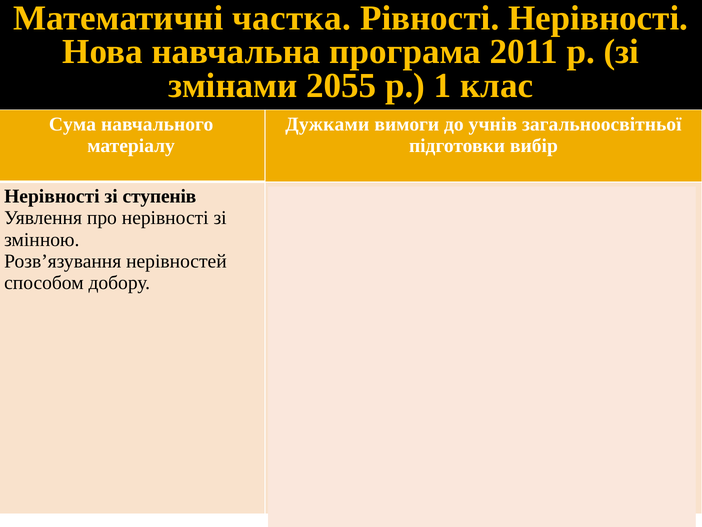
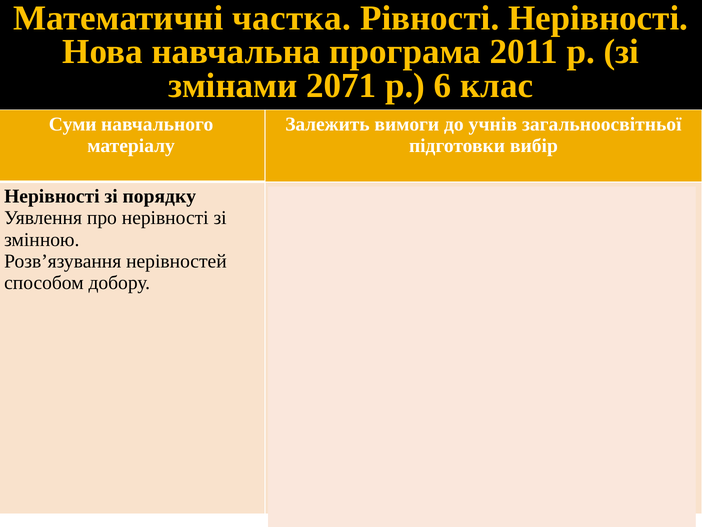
2055: 2055 -> 2071
1: 1 -> 6
Сума: Сума -> Суми
Дужками: Дужками -> Залежить
ступенів: ступенів -> порядку
